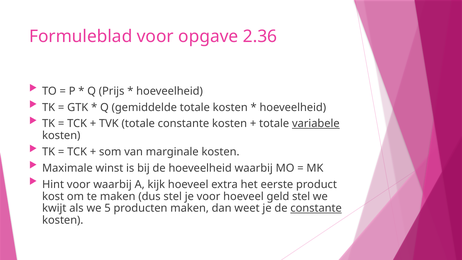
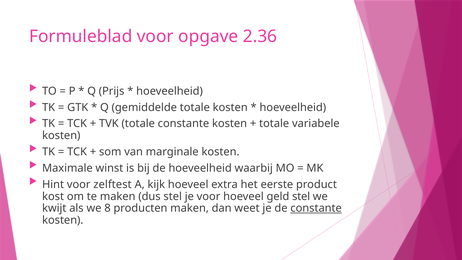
variabele underline: present -> none
voor waarbij: waarbij -> zelftest
5: 5 -> 8
